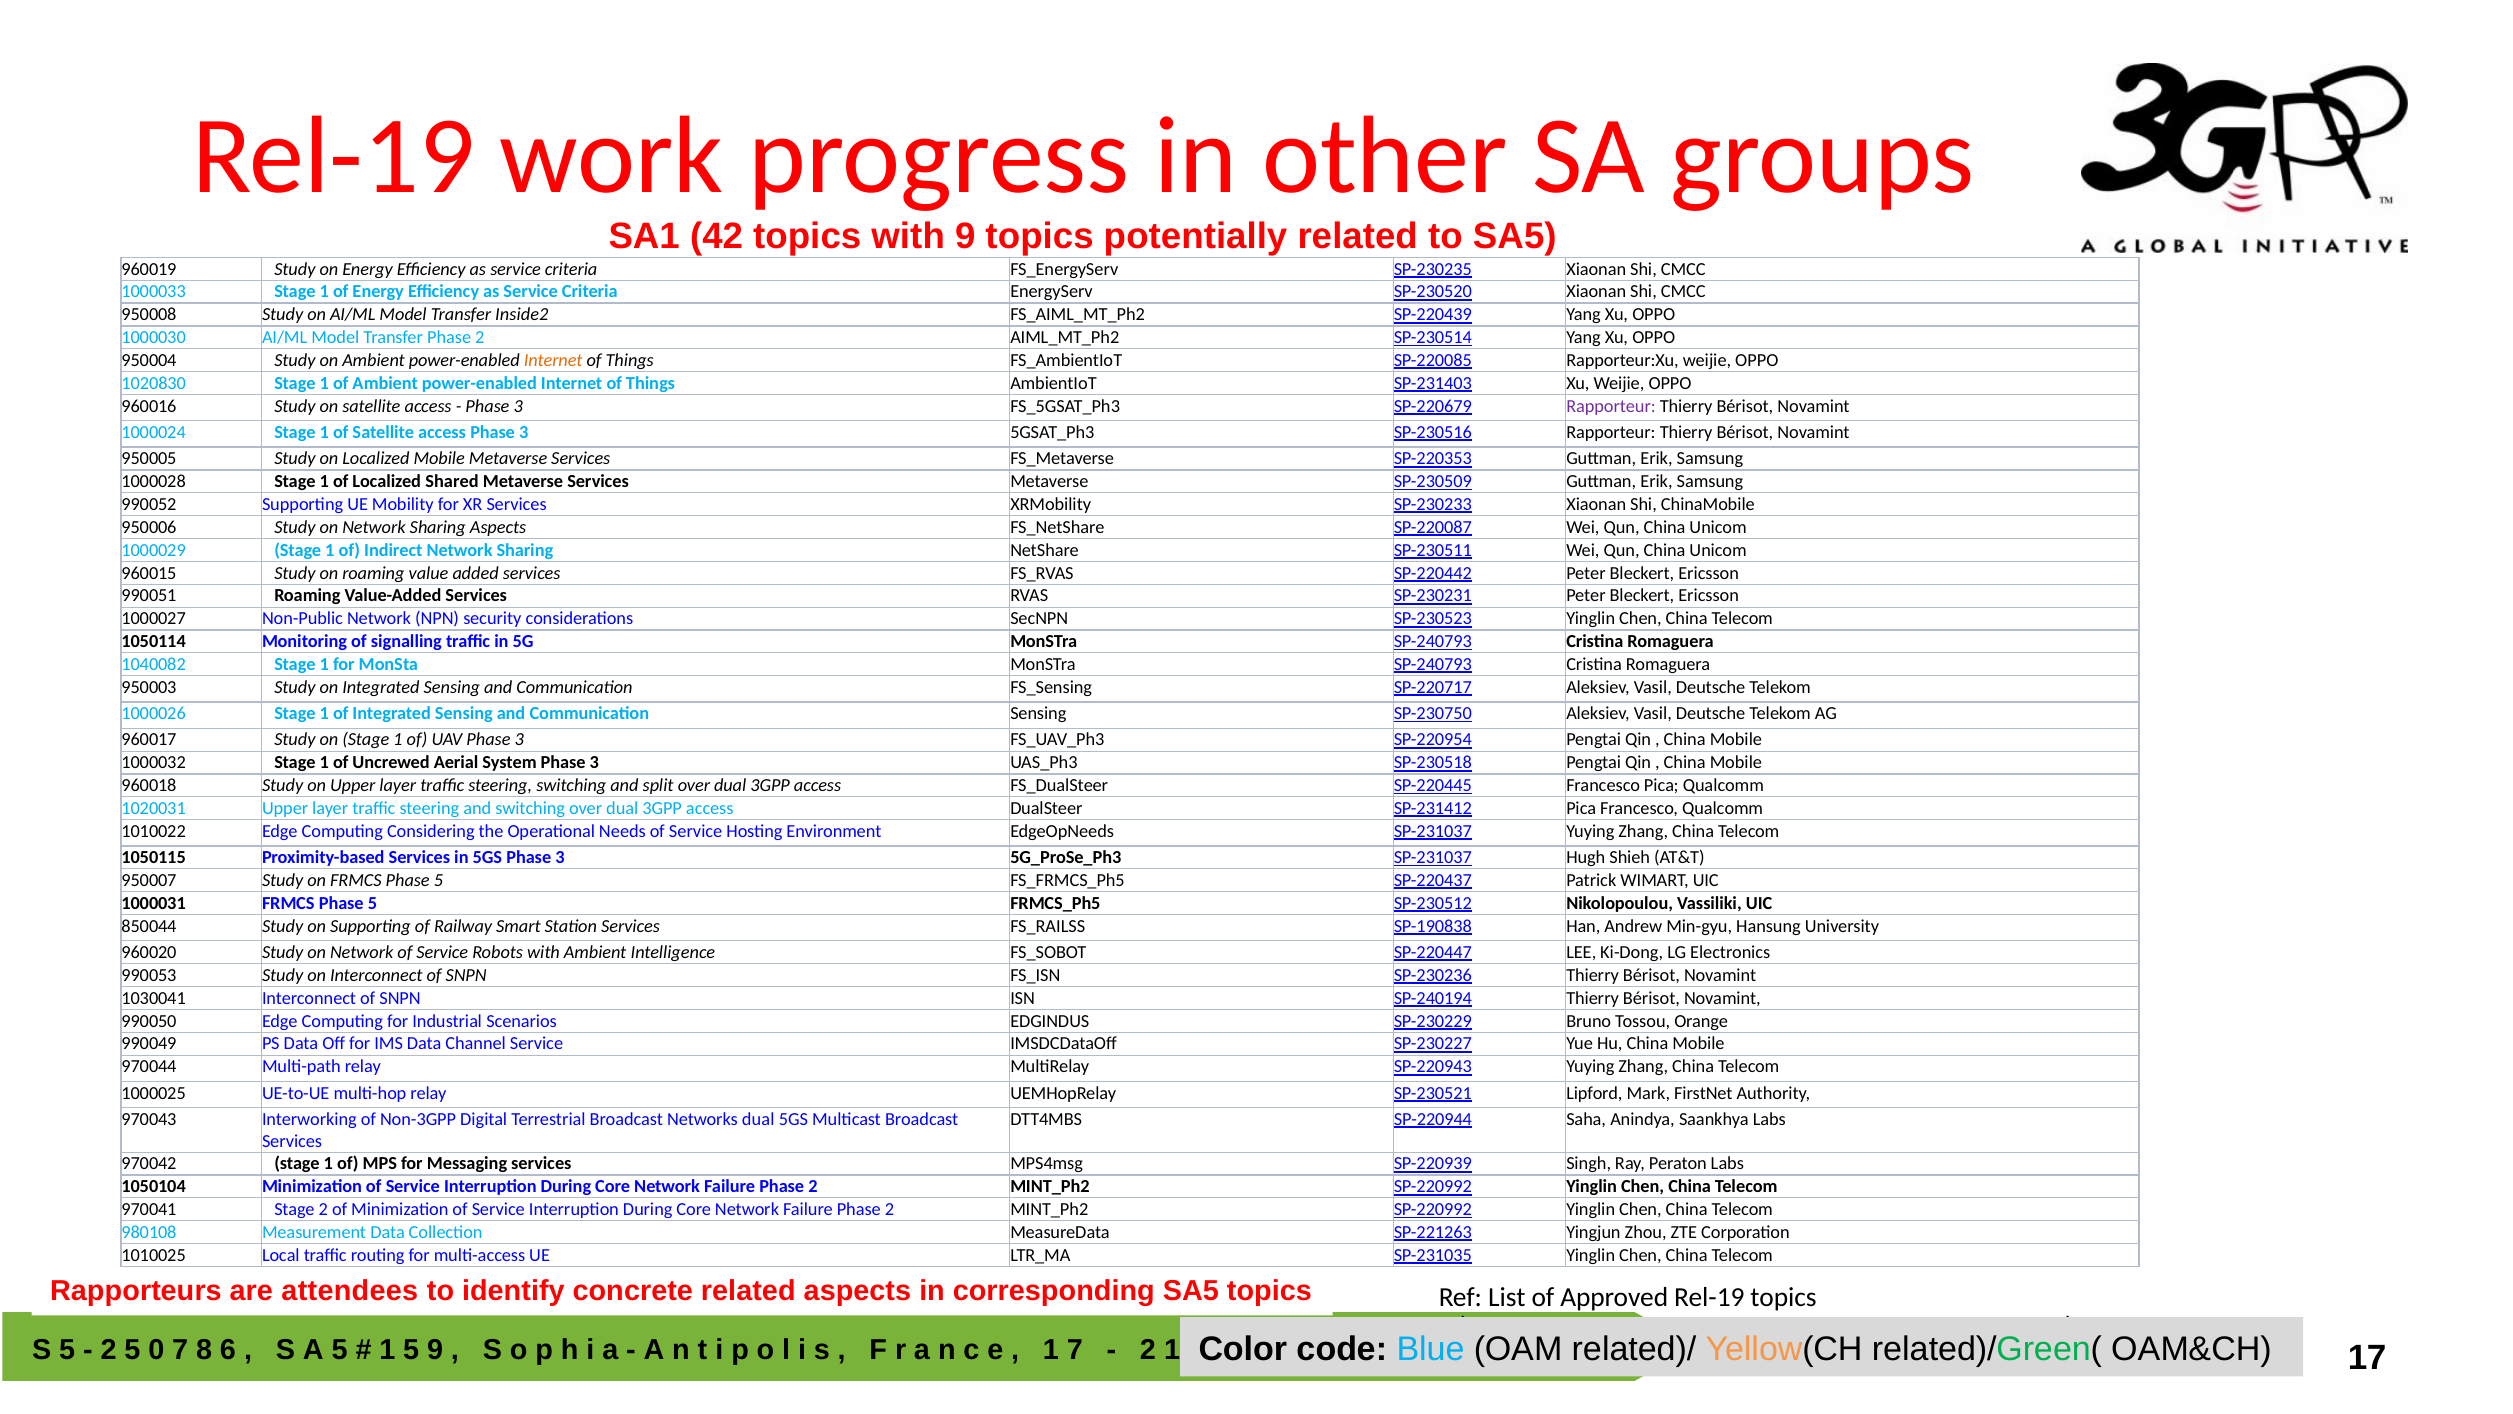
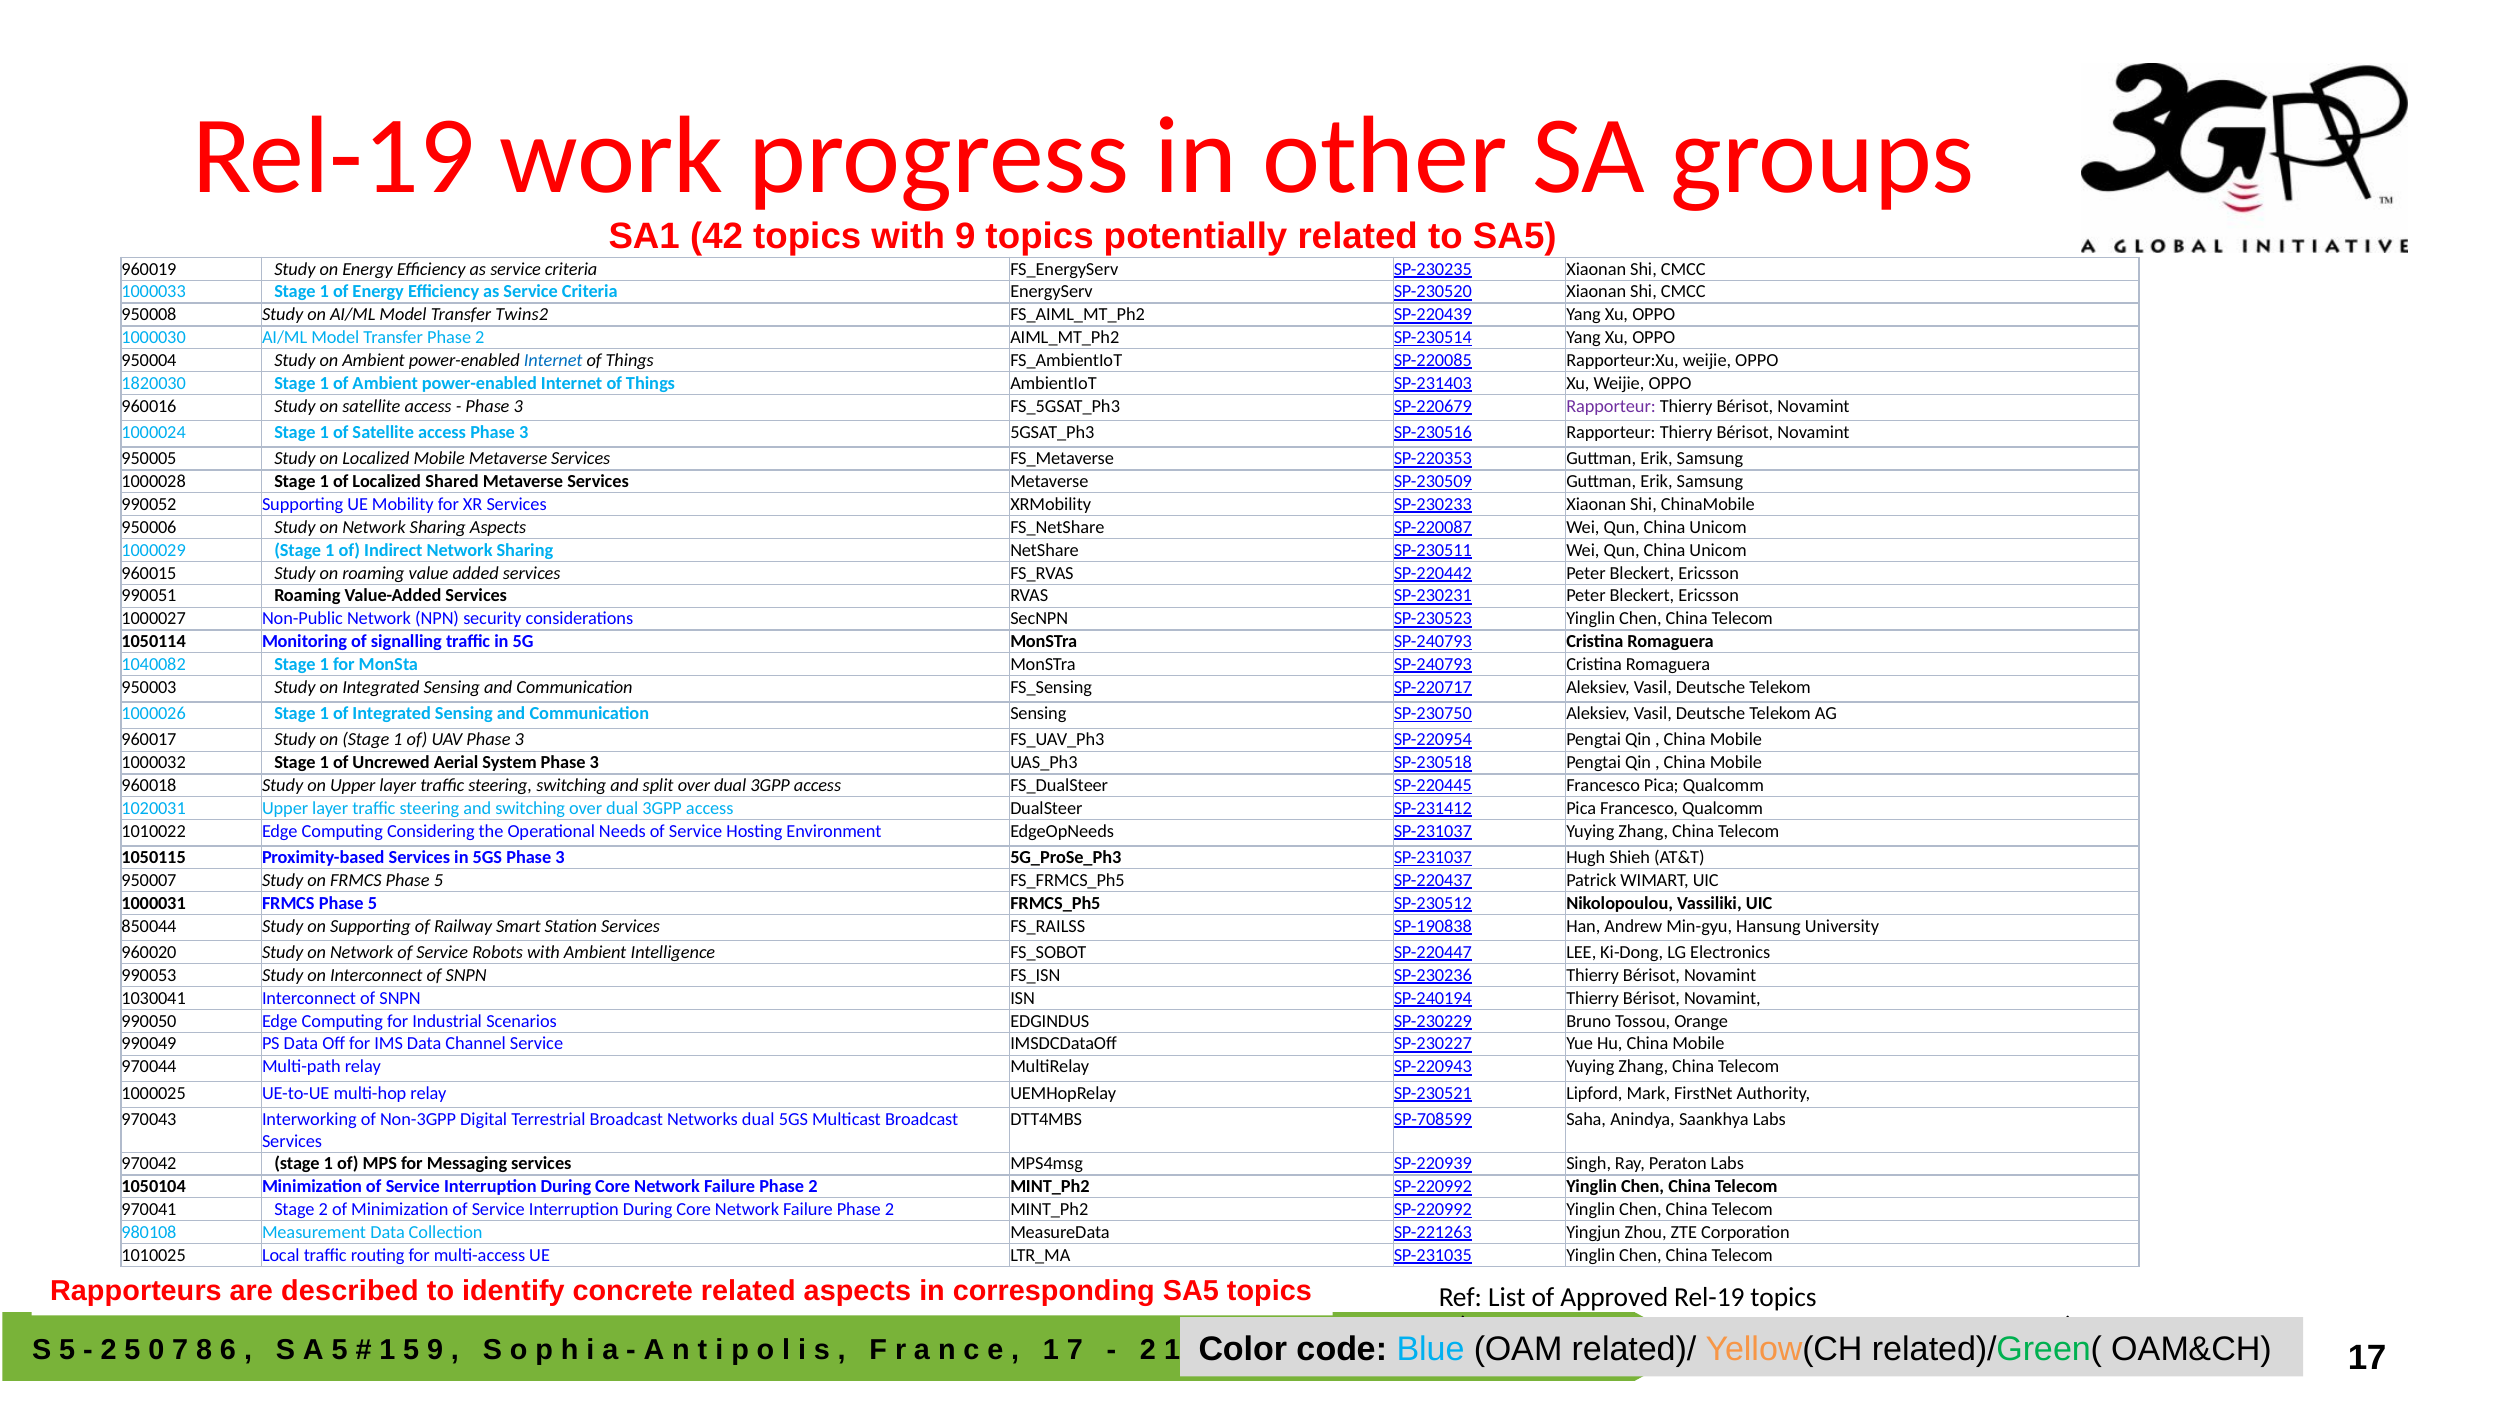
Inside2: Inside2 -> Twins2
Internet at (553, 360) colour: orange -> blue
1020830: 1020830 -> 1820030
SP-220944: SP-220944 -> SP-708599
attendees: attendees -> described
